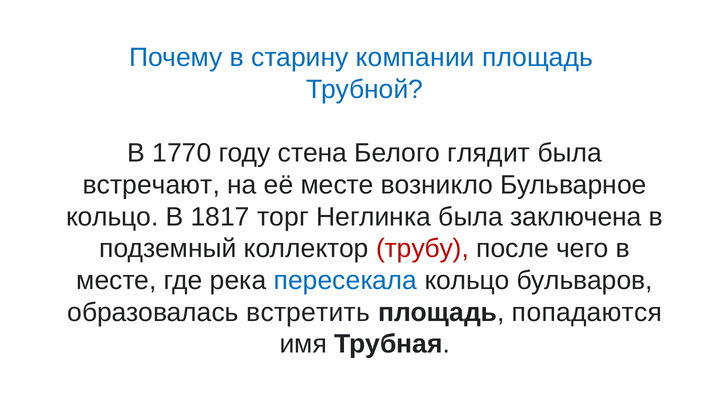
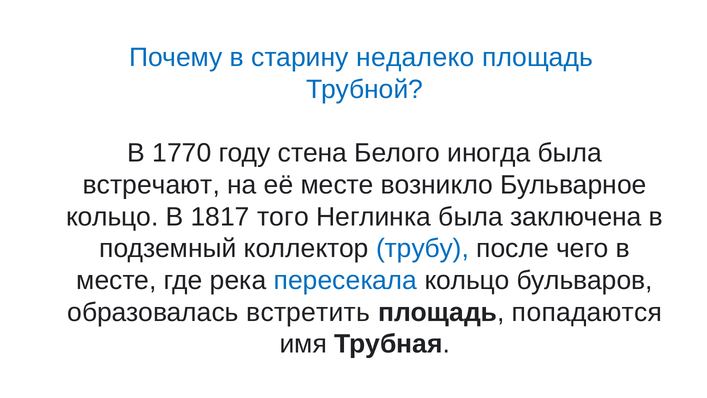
компании: компании -> недалеко
глядит: глядит -> иногда
торг: торг -> того
трубу colour: red -> blue
